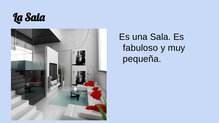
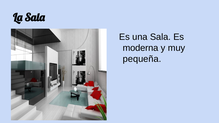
fabuloso: fabuloso -> moderna
